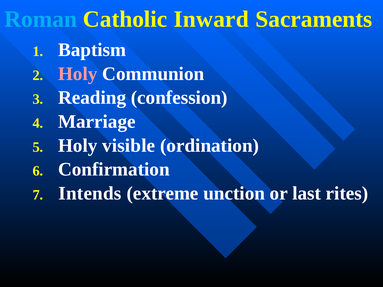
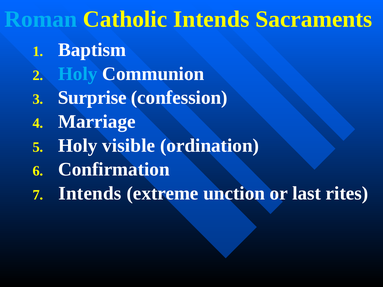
Catholic Inward: Inward -> Intends
Holy at (78, 74) colour: pink -> light blue
Reading: Reading -> Surprise
